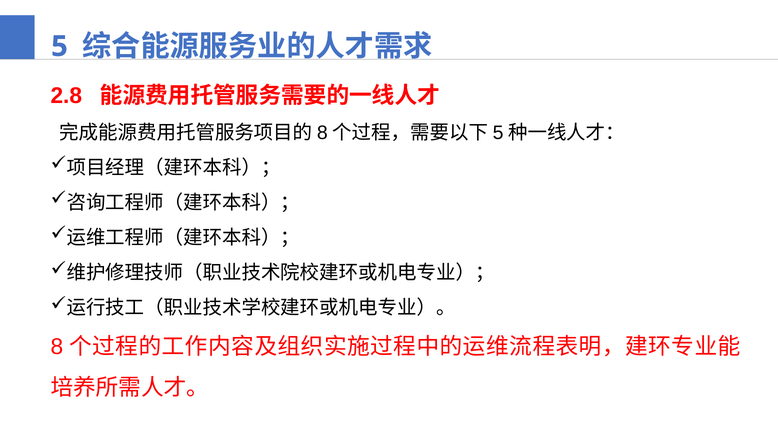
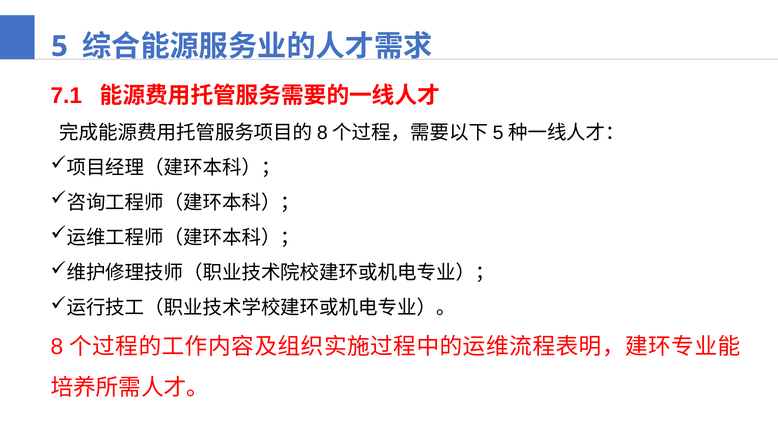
2.8: 2.8 -> 7.1
